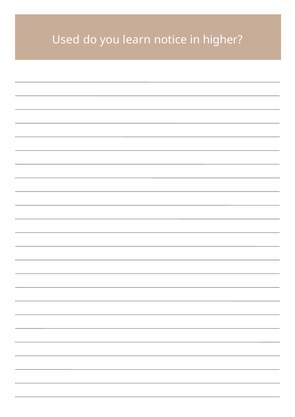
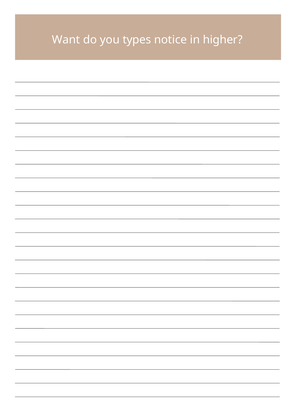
Used: Used -> Want
learn: learn -> types
